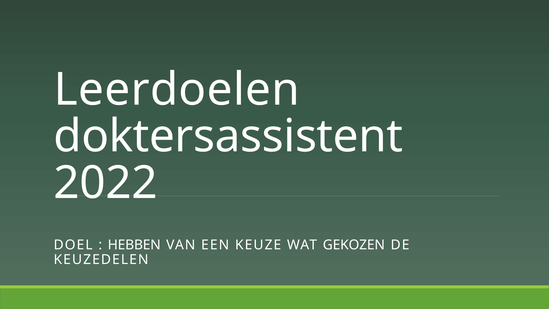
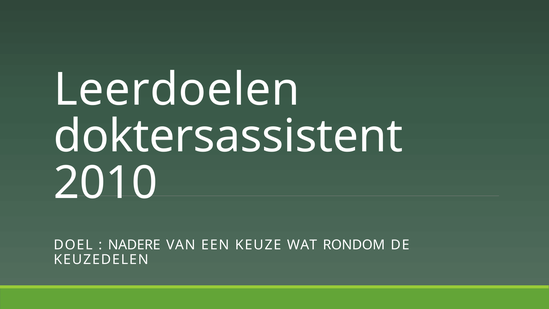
2022: 2022 -> 2010
HEBBEN: HEBBEN -> NADERE
GEKOZEN: GEKOZEN -> RONDOM
